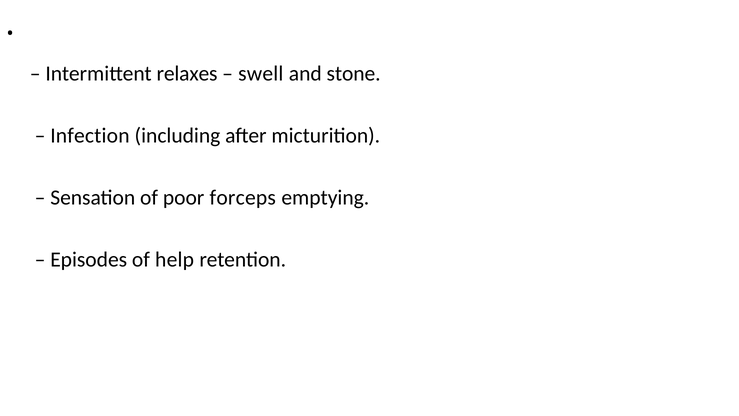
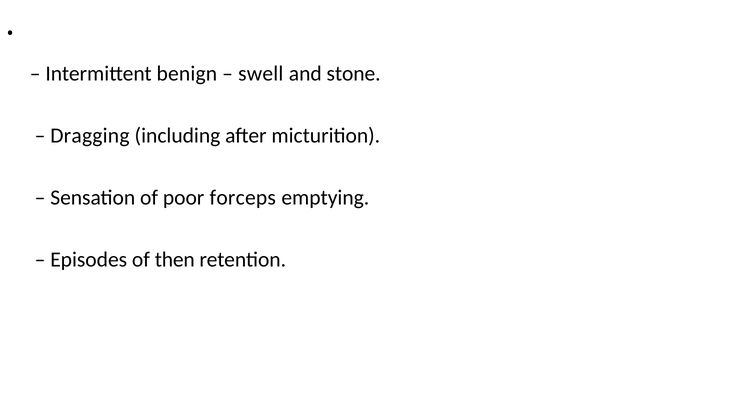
relaxes: relaxes -> benign
Infection: Infection -> Dragging
help: help -> then
